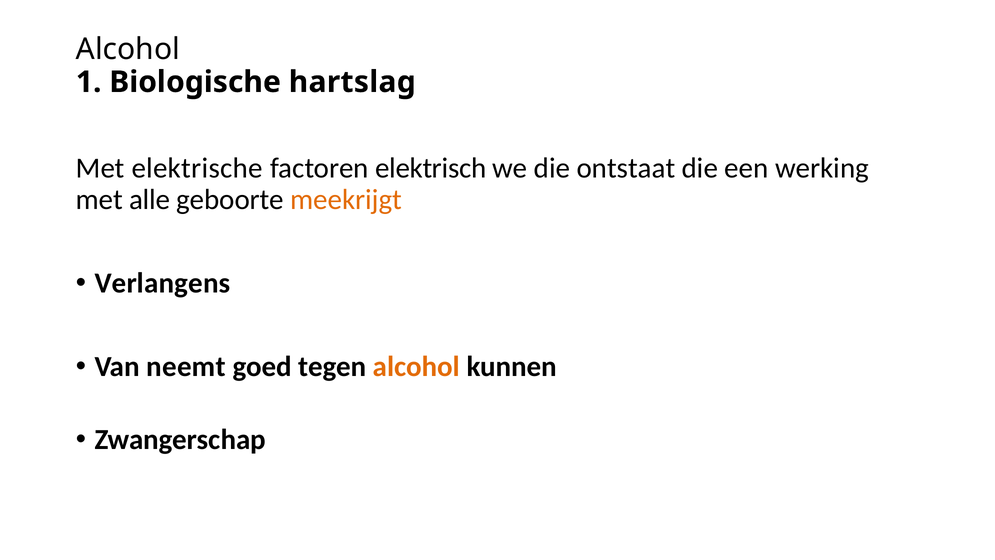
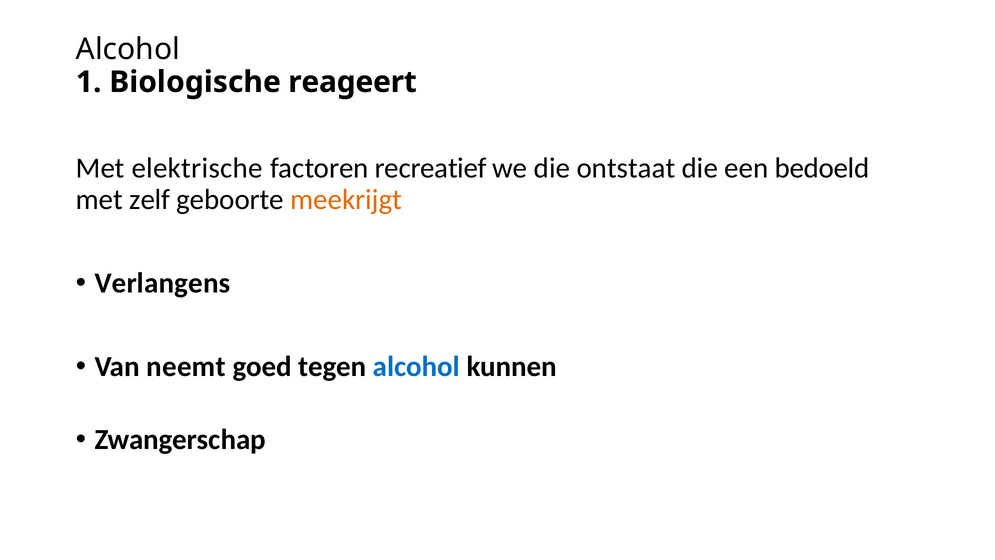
hartslag: hartslag -> reageert
elektrisch: elektrisch -> recreatief
werking: werking -> bedoeld
alle: alle -> zelf
alcohol at (416, 366) colour: orange -> blue
